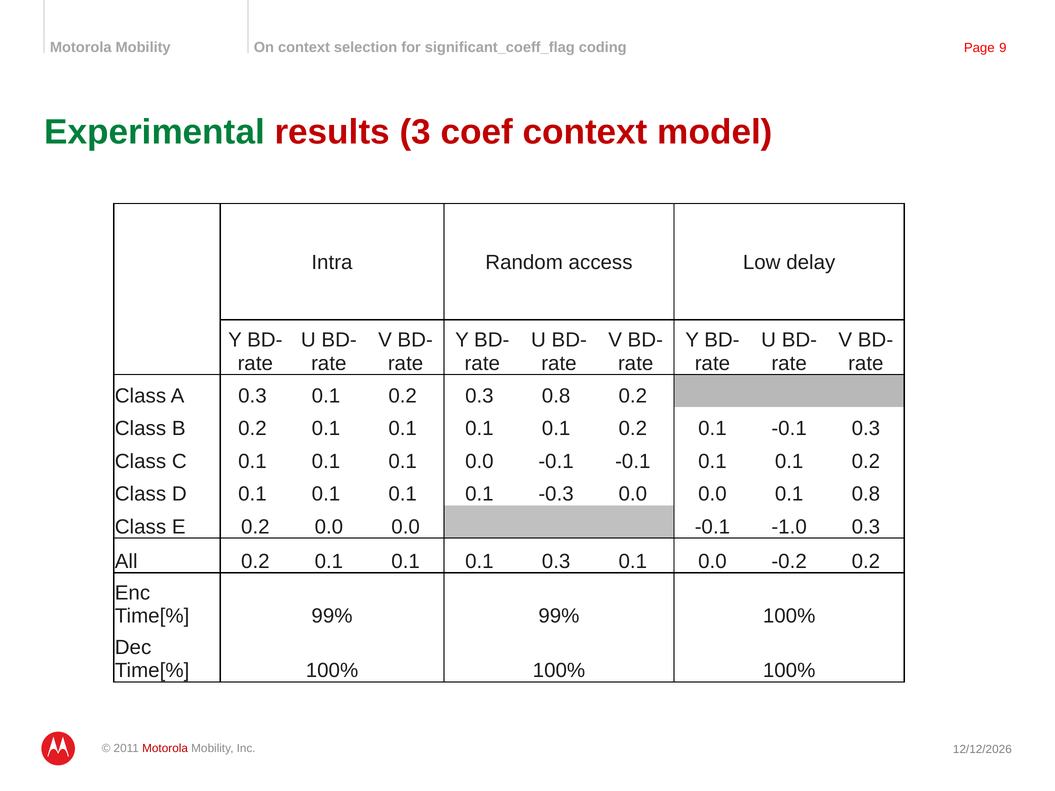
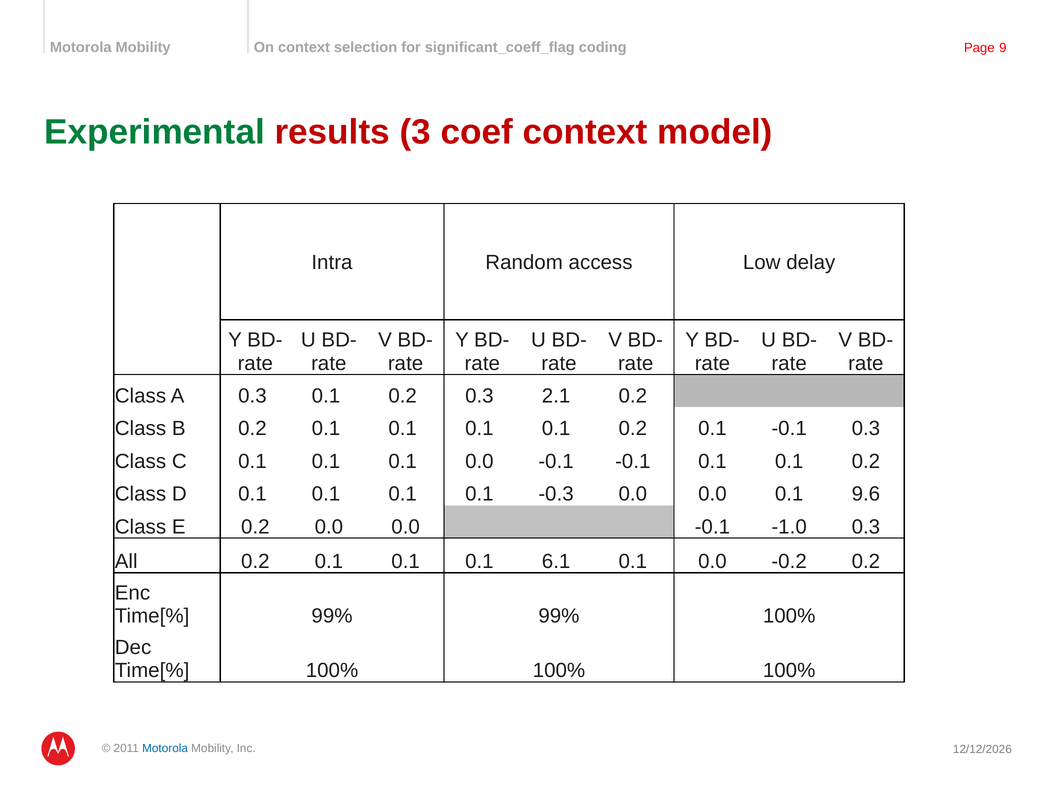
0.3 0.8: 0.8 -> 2.1
0.1 0.8: 0.8 -> 9.6
0.1 0.3: 0.3 -> 6.1
Motorola at (165, 749) colour: red -> blue
